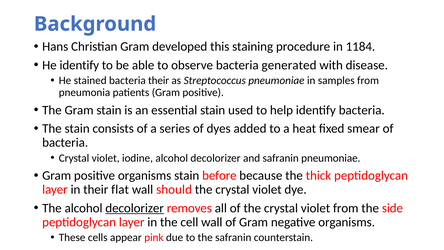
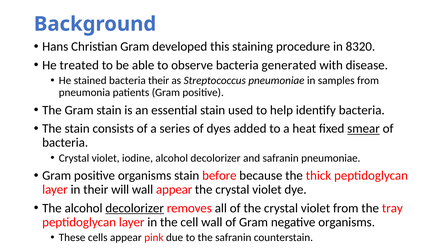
1184: 1184 -> 8320
He identify: identify -> treated
smear underline: none -> present
flat: flat -> will
wall should: should -> appear
side: side -> tray
